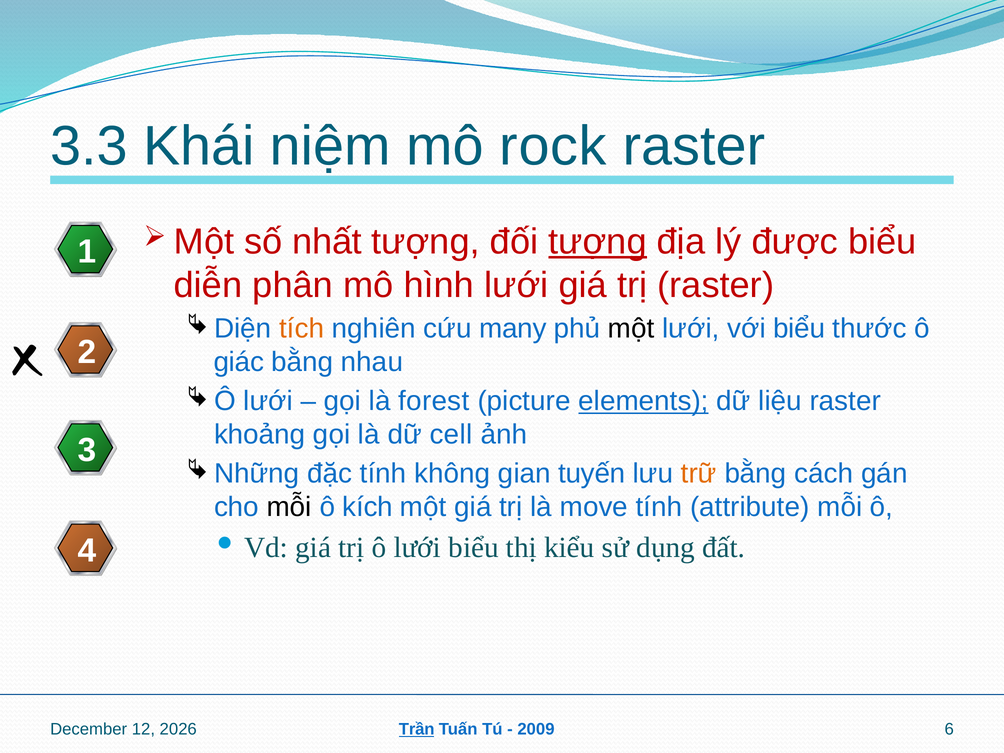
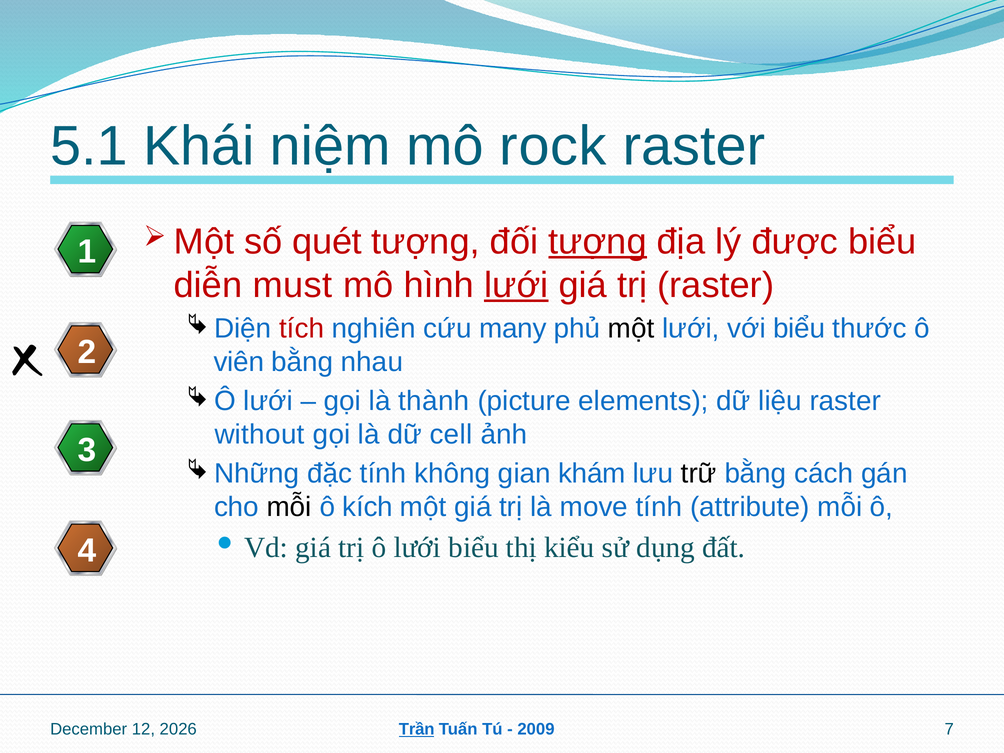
3.3: 3.3 -> 5.1
nhất: nhất -> quét
phân: phân -> must
lưới at (516, 285) underline: none -> present
tích colour: orange -> red
giác: giác -> viên
forest: forest -> thành
elements underline: present -> none
khoảng: khoảng -> without
tuyến: tuyến -> khám
trữ colour: orange -> black
6: 6 -> 7
